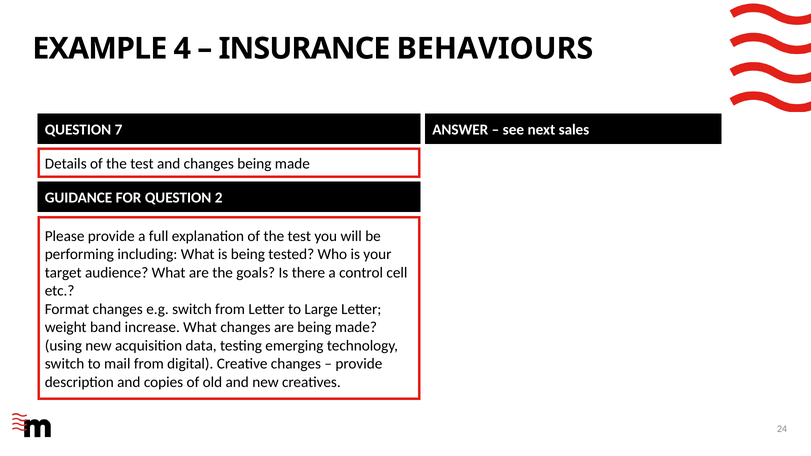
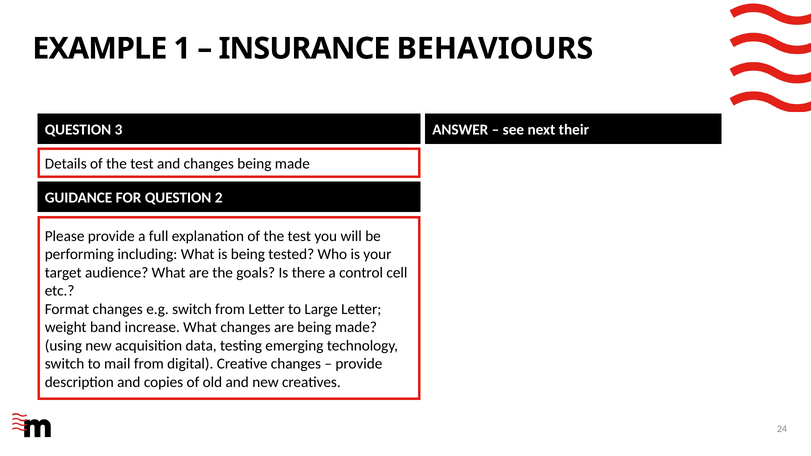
4: 4 -> 1
7: 7 -> 3
sales: sales -> their
